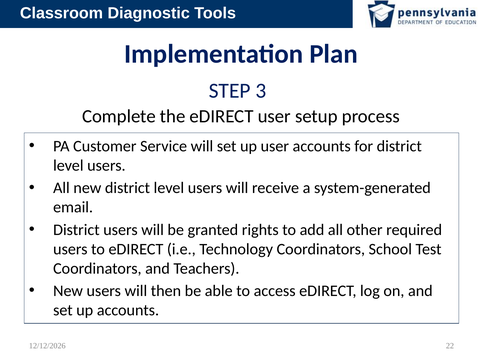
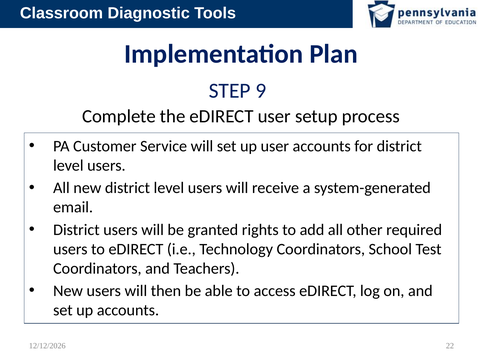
3: 3 -> 9
